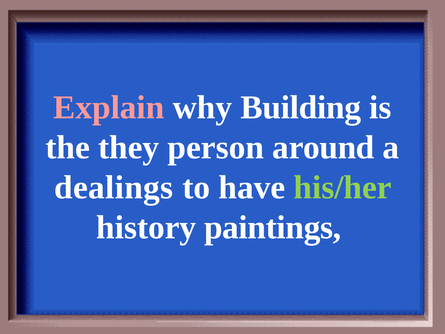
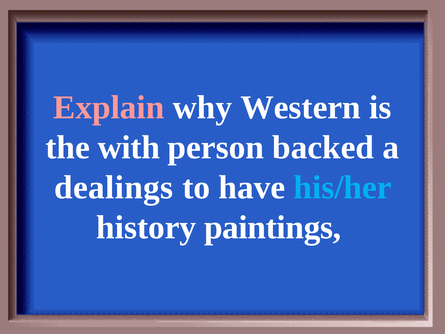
Building: Building -> Western
they: they -> with
around: around -> backed
his/her colour: light green -> light blue
